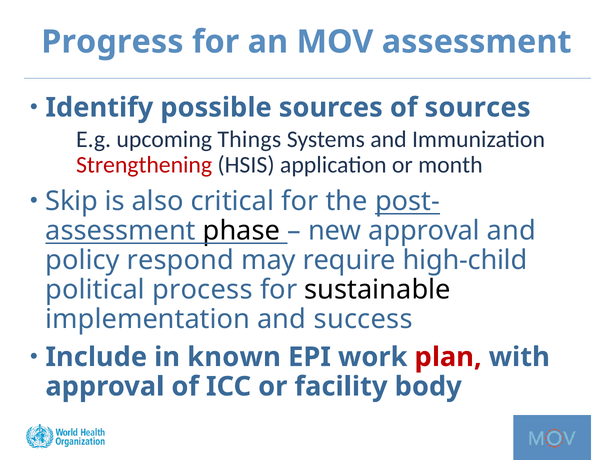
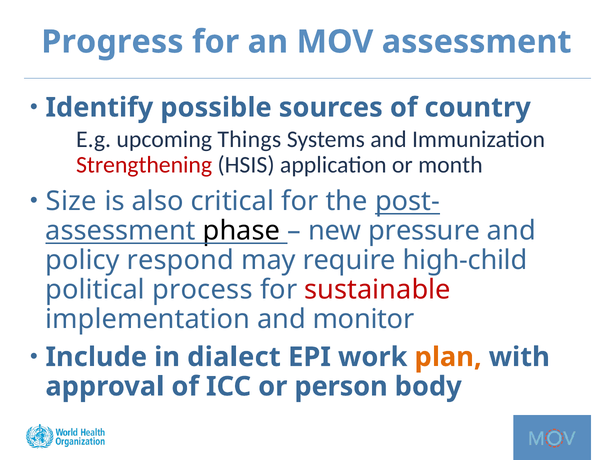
of sources: sources -> country
Skip: Skip -> Size
new approval: approval -> pressure
sustainable colour: black -> red
success: success -> monitor
known: known -> dialect
plan colour: red -> orange
facility: facility -> person
